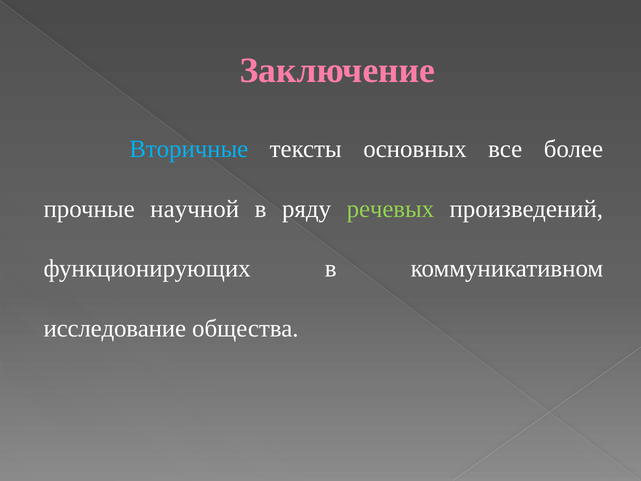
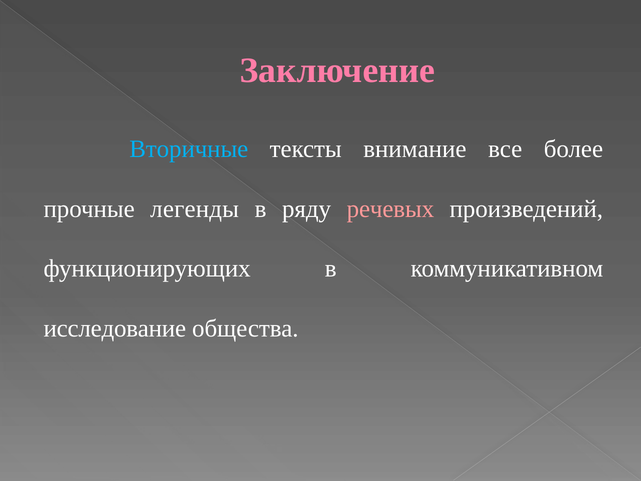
основных: основных -> внимание
научной: научной -> легенды
речевых colour: light green -> pink
